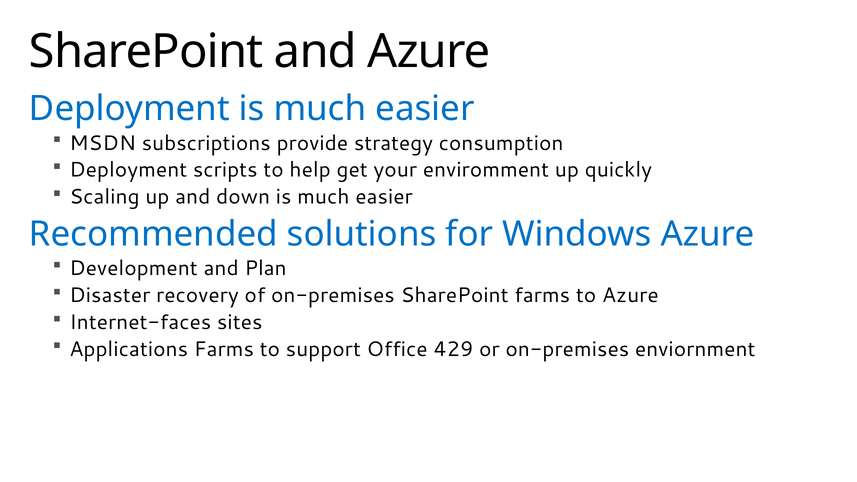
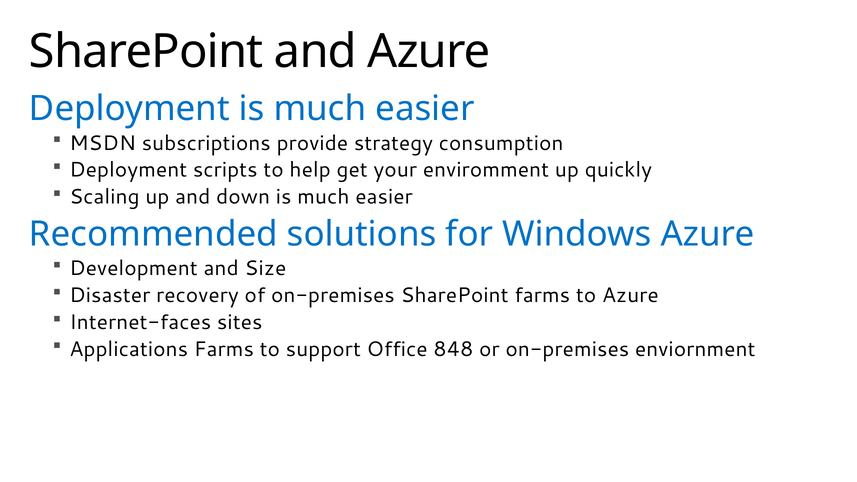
Plan: Plan -> Size
429: 429 -> 848
